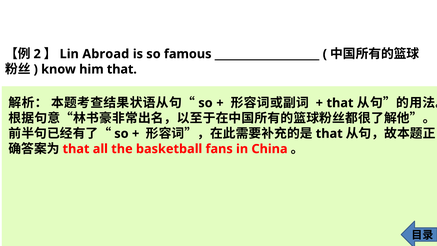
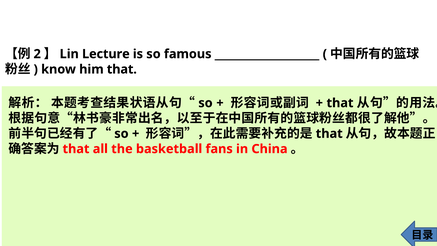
Abroad: Abroad -> Lecture
